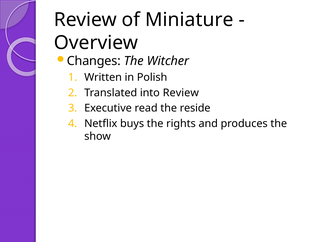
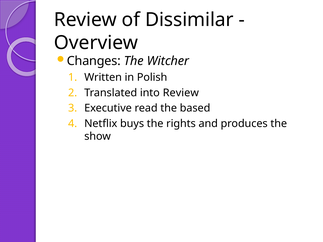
Miniature: Miniature -> Dissimilar
reside: reside -> based
